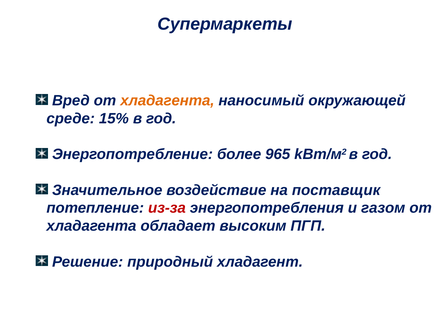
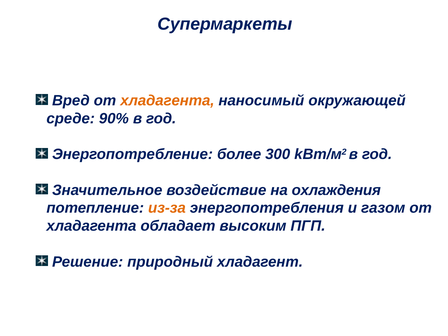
15%: 15% -> 90%
965: 965 -> 300
поставщик: поставщик -> охлаждения
из-за colour: red -> orange
